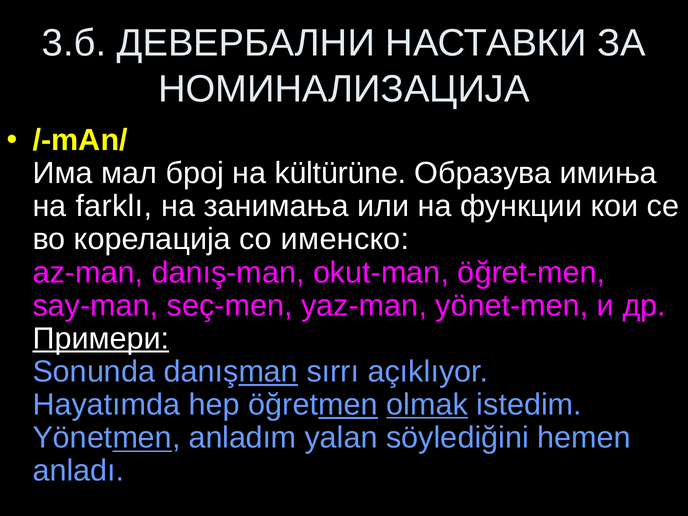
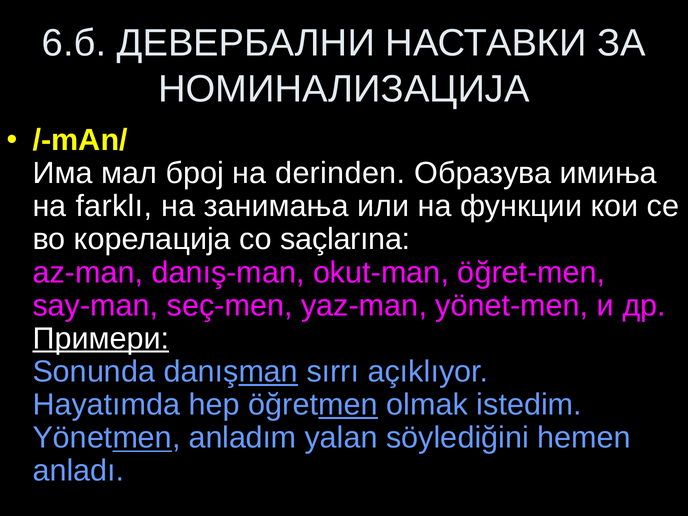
3.б: 3.б -> 6.б
kültürüne: kültürüne -> derinden
именско: именско -> saçlarına
olmak underline: present -> none
